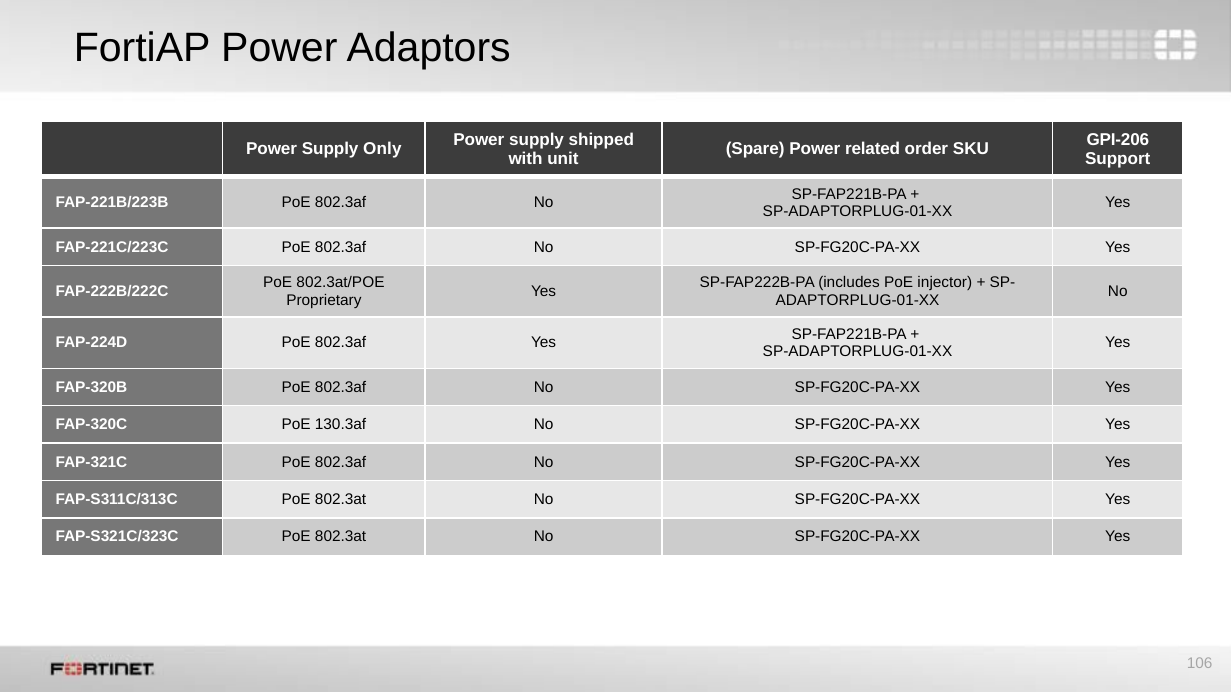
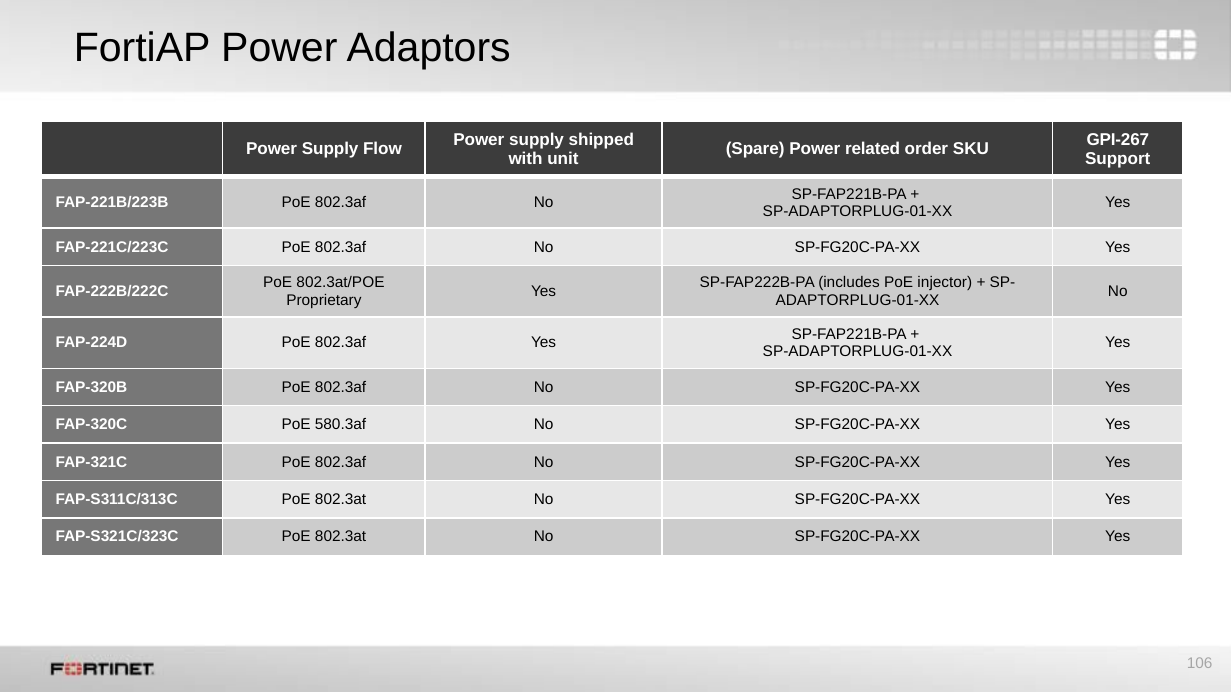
GPI-206: GPI-206 -> GPI-267
Only: Only -> Flow
130.3af: 130.3af -> 580.3af
